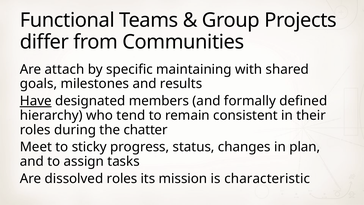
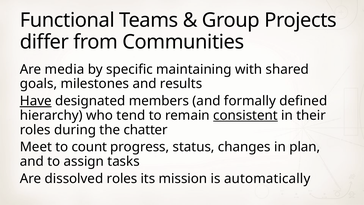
attach: attach -> media
consistent underline: none -> present
sticky: sticky -> count
characteristic: characteristic -> automatically
